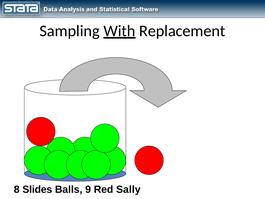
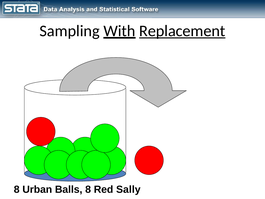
Replacement underline: none -> present
Slides: Slides -> Urban
Balls 9: 9 -> 8
